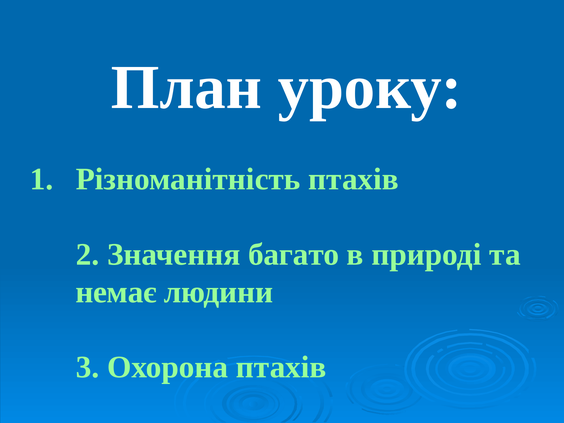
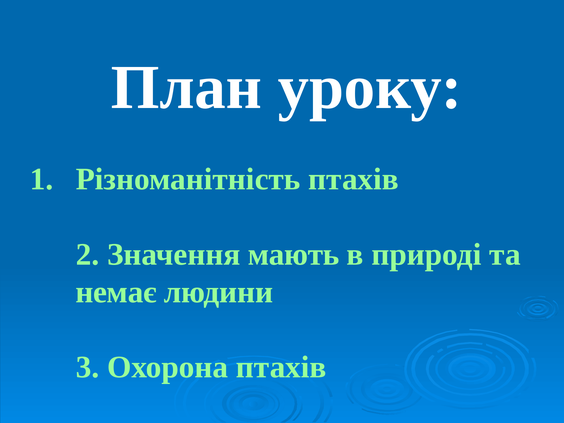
багато: багато -> мають
